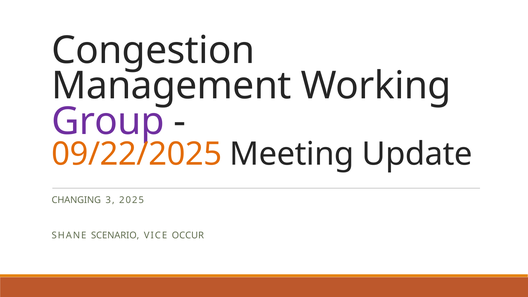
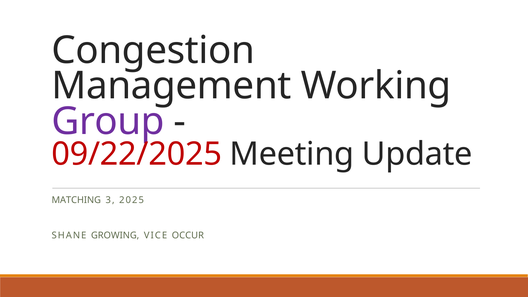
09/22/2025 colour: orange -> red
CHANGING: CHANGING -> MATCHING
SCENARIO: SCENARIO -> GROWING
